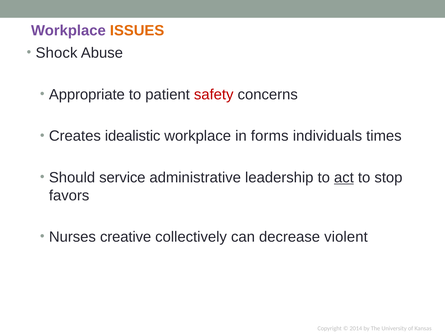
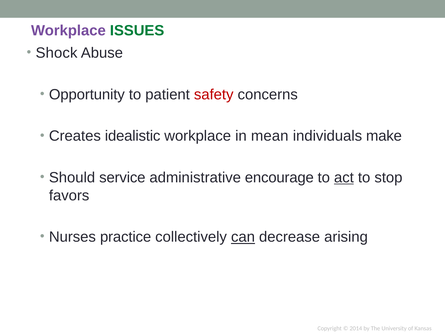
ISSUES colour: orange -> green
Appropriate: Appropriate -> Opportunity
forms: forms -> mean
times: times -> make
leadership: leadership -> encourage
creative: creative -> practice
can underline: none -> present
violent: violent -> arising
